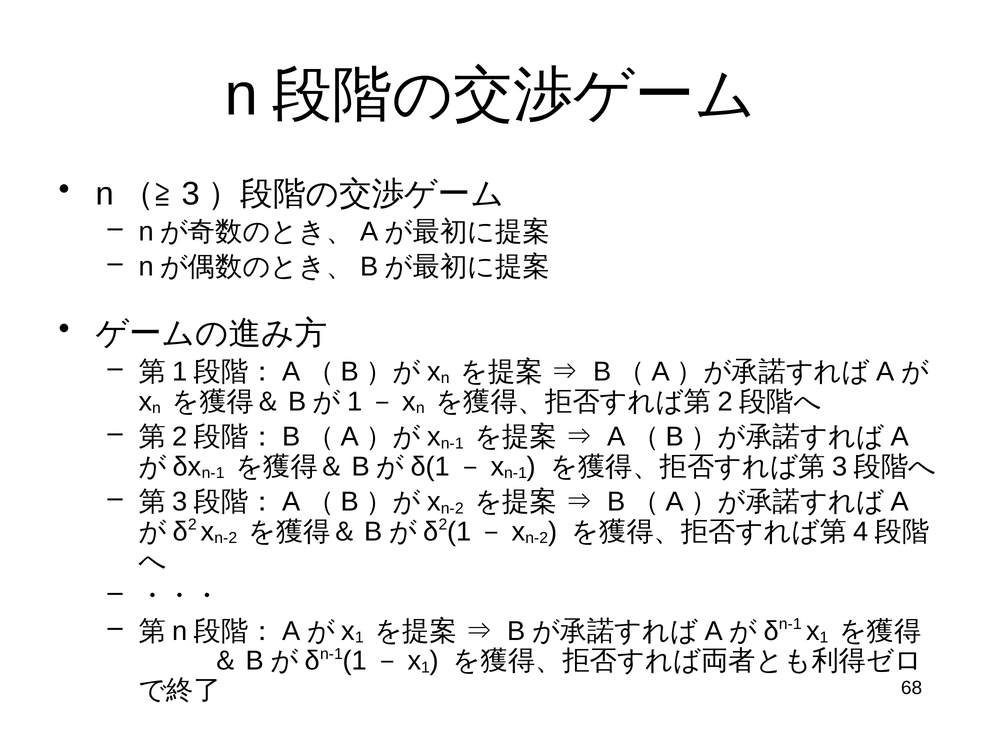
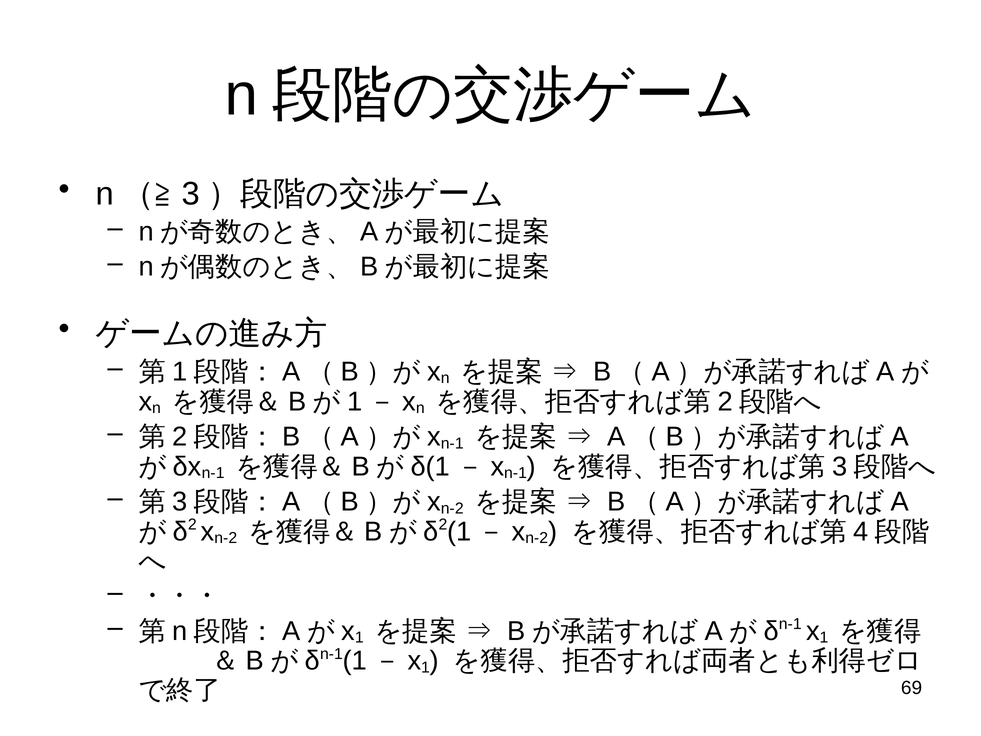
68: 68 -> 69
